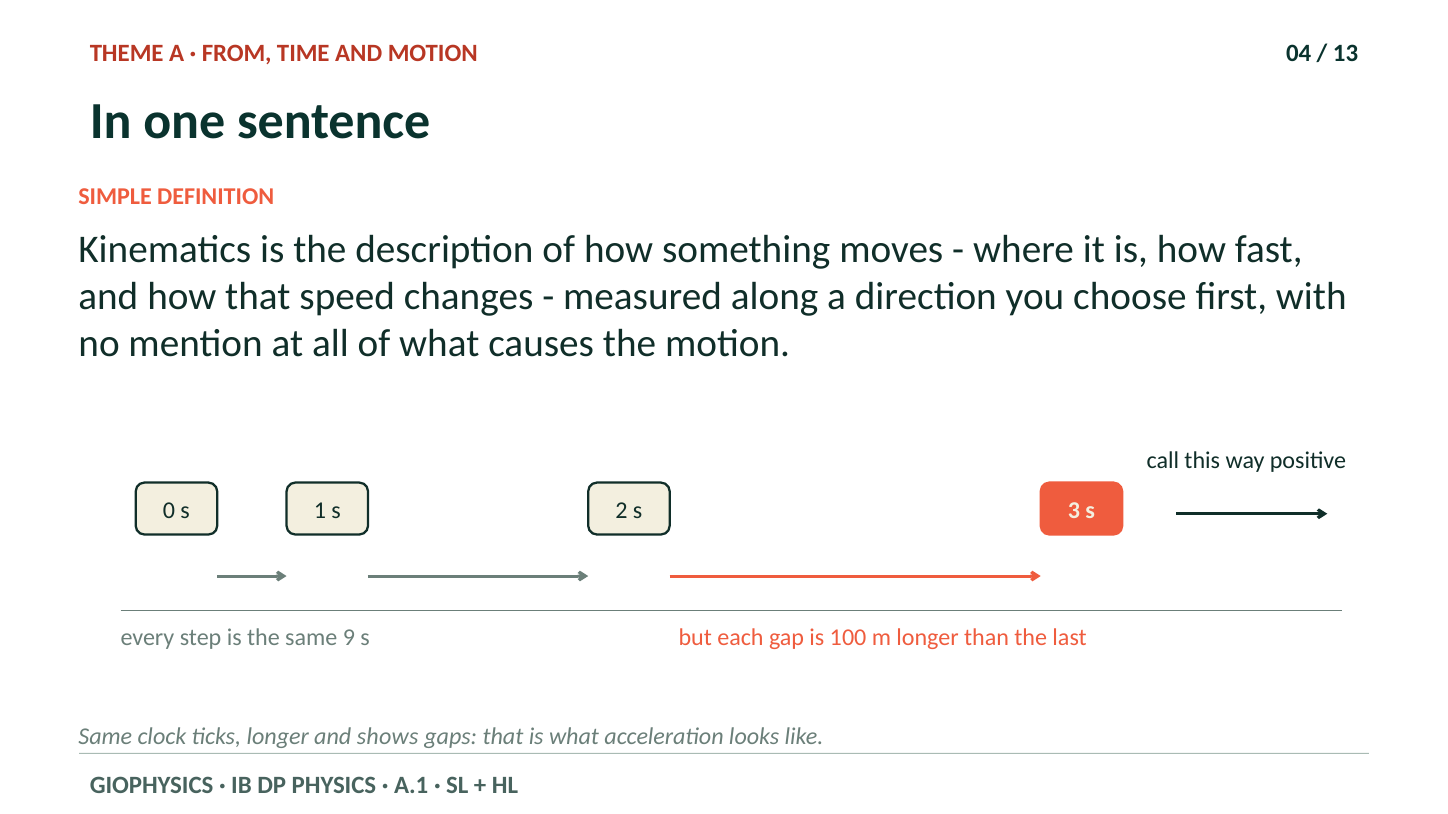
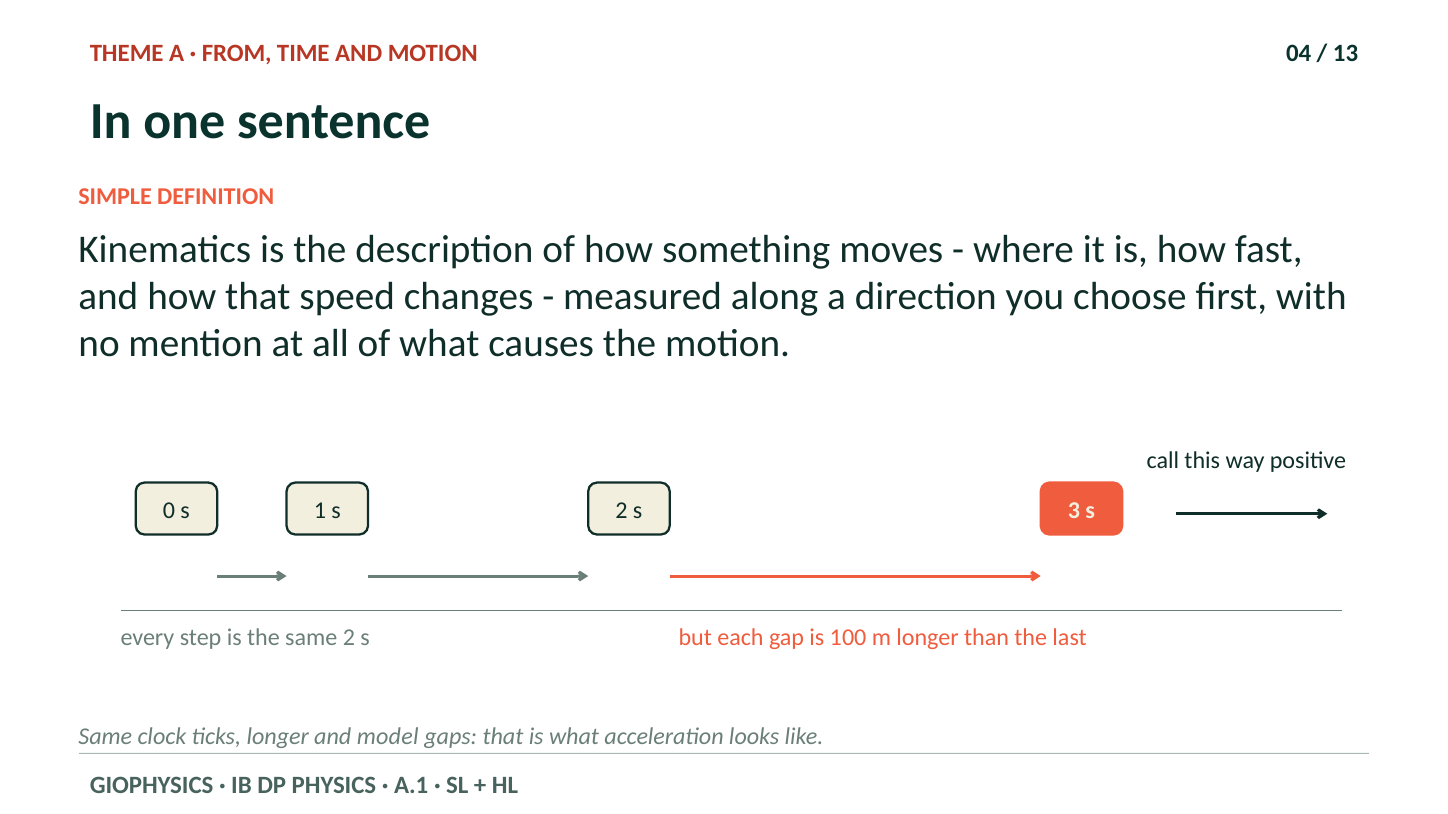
same 9: 9 -> 2
shows: shows -> model
